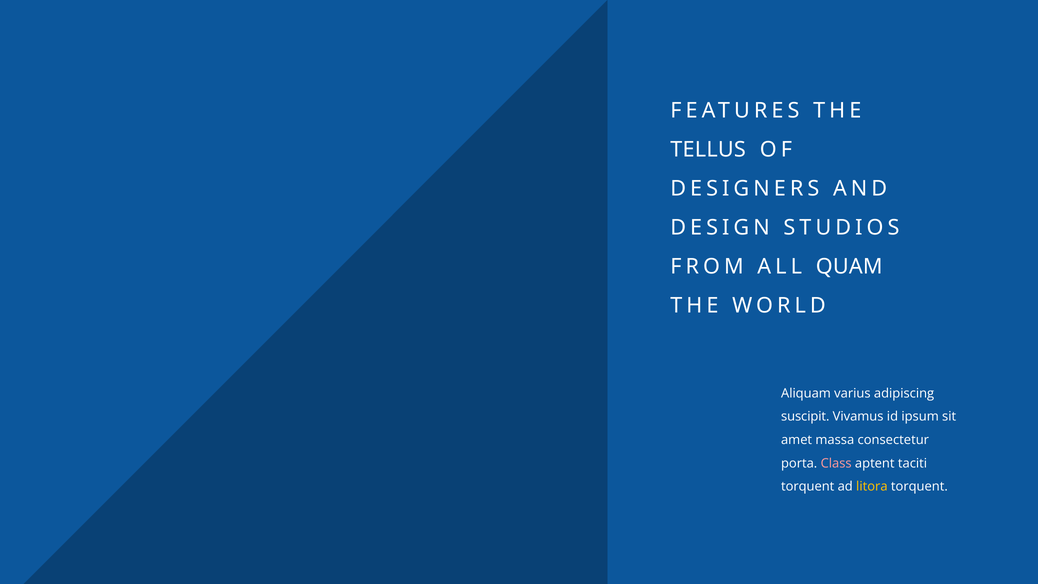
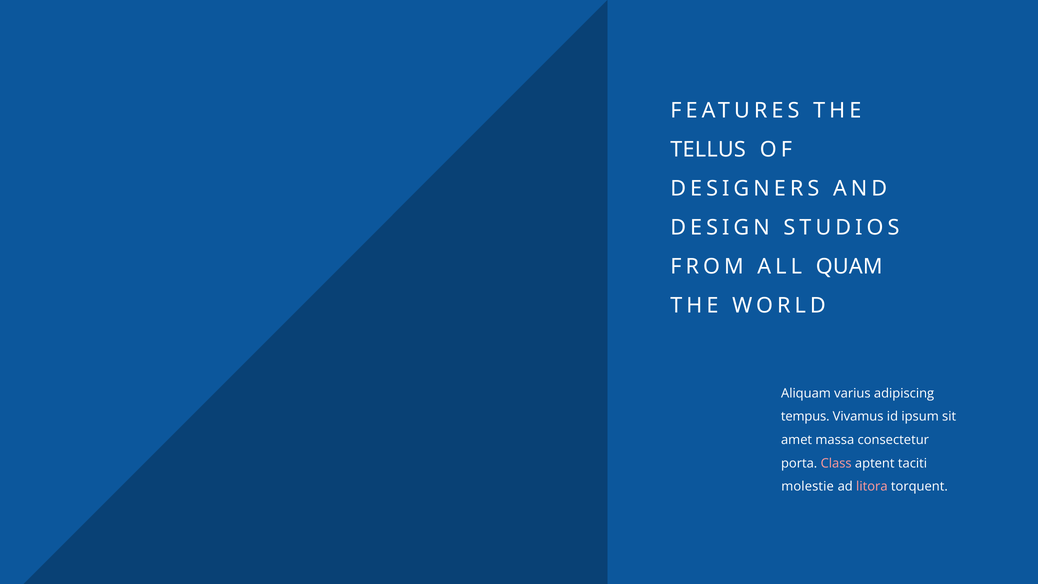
suscipit: suscipit -> tempus
torquent at (808, 486): torquent -> molestie
litora colour: yellow -> pink
